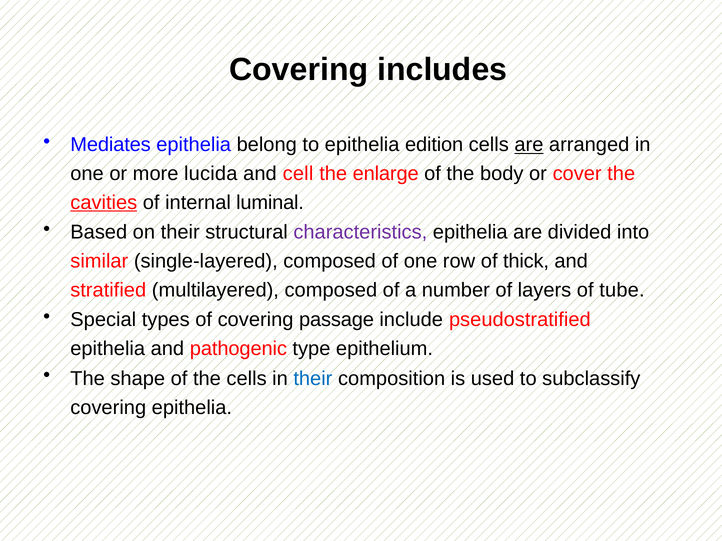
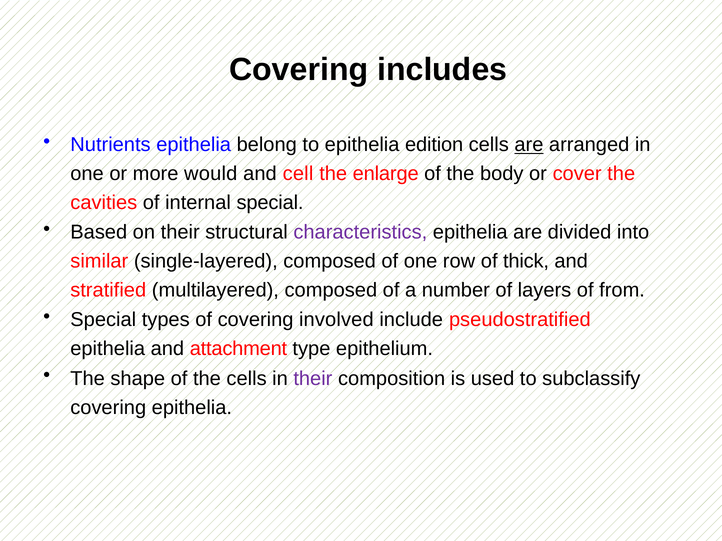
Mediates: Mediates -> Nutrients
lucida: lucida -> would
cavities underline: present -> none
internal luminal: luminal -> special
tube: tube -> from
passage: passage -> involved
pathogenic: pathogenic -> attachment
their at (313, 379) colour: blue -> purple
